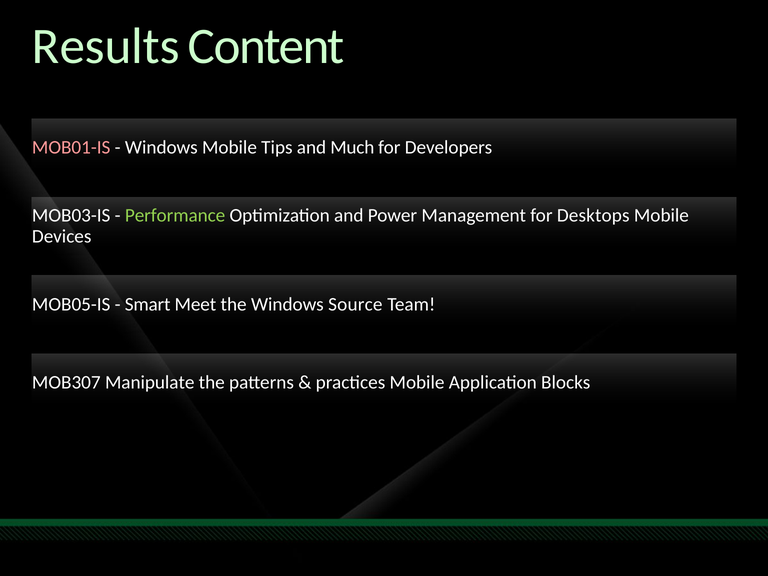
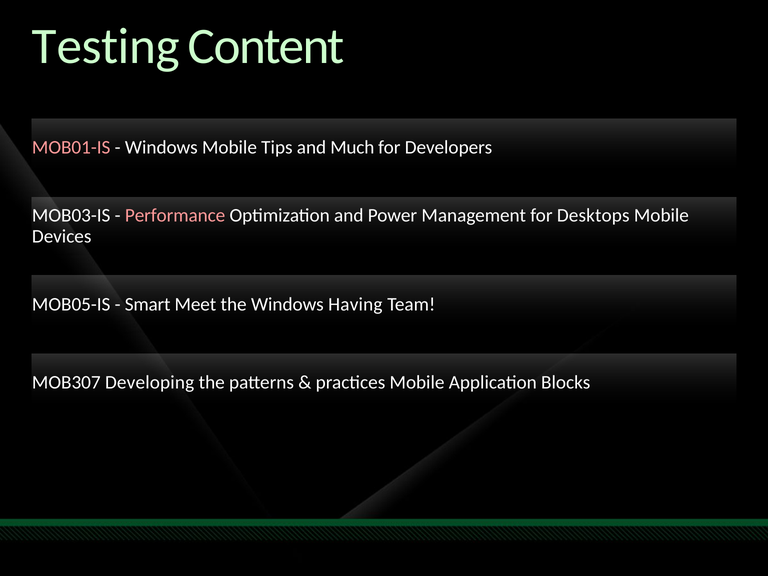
Results: Results -> Testing
Performance colour: light green -> pink
Source: Source -> Having
Manipulate: Manipulate -> Developing
